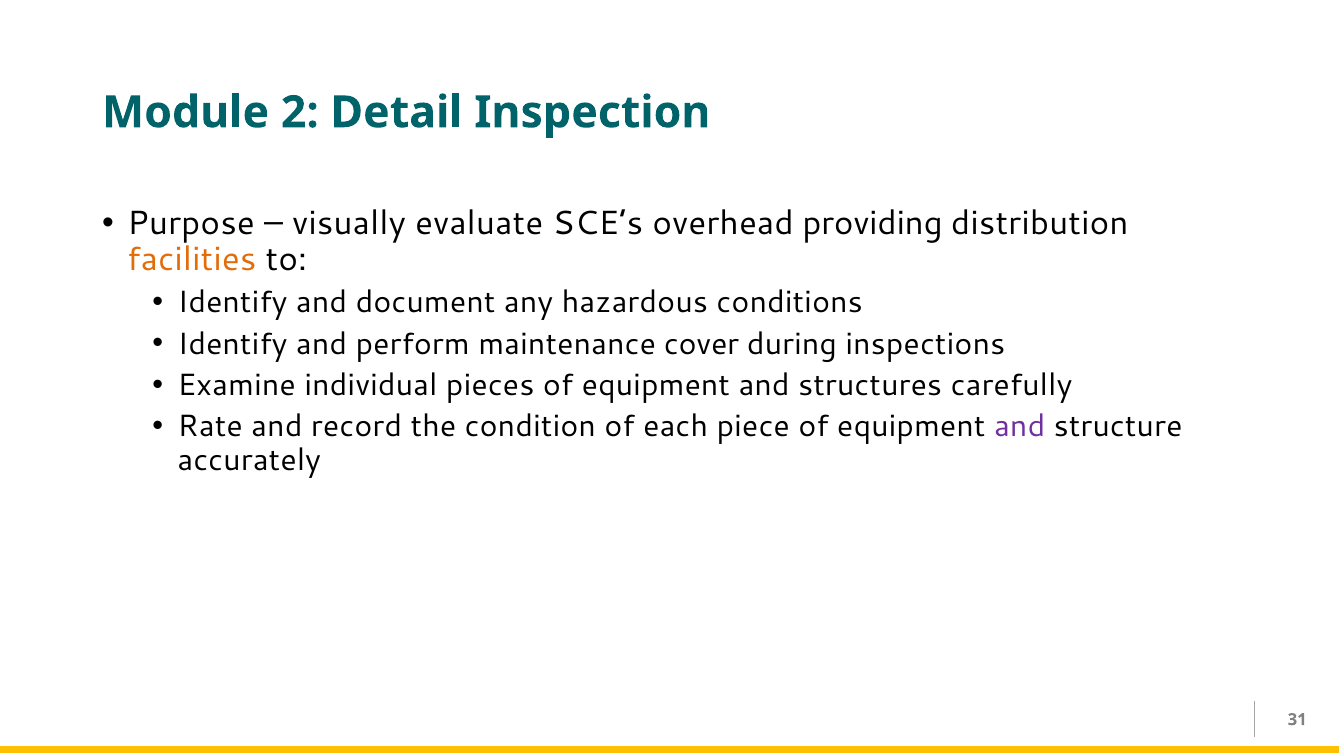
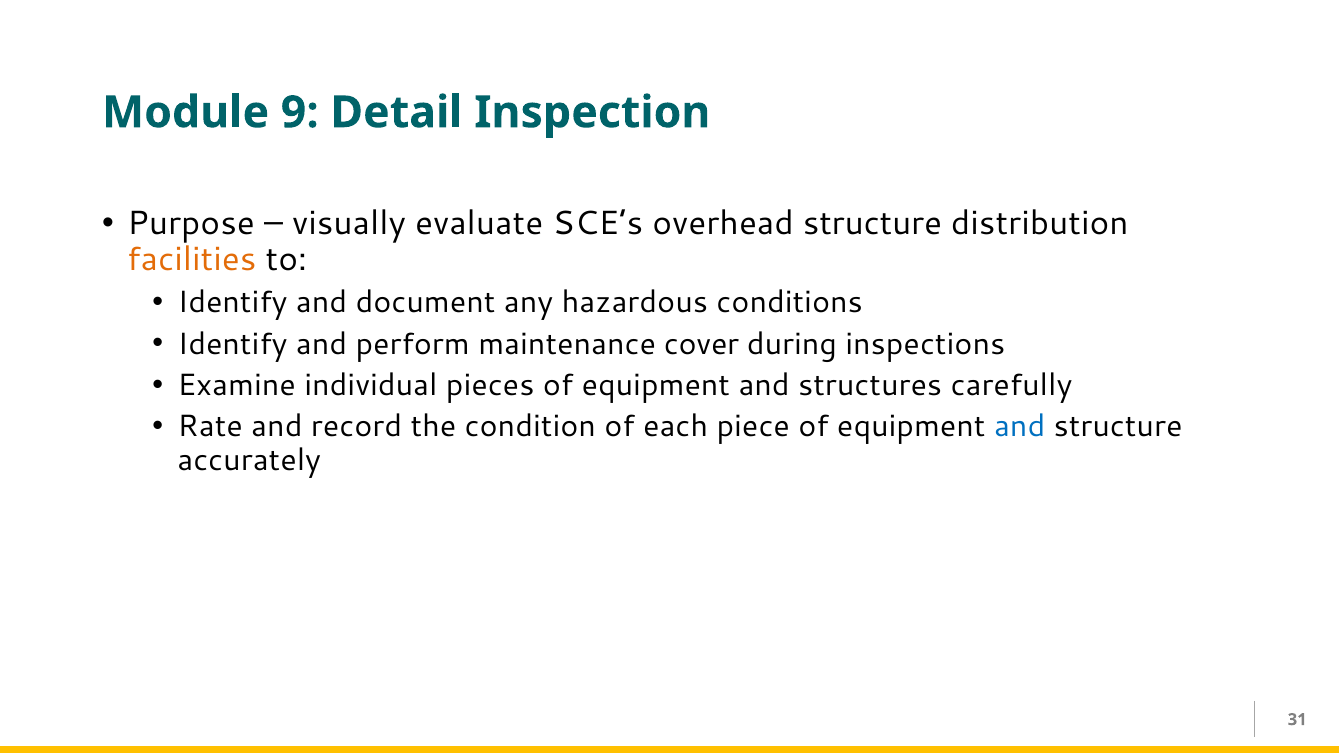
2: 2 -> 9
overhead providing: providing -> structure
and at (1020, 427) colour: purple -> blue
